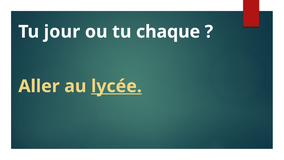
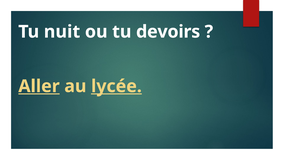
jour: jour -> nuit
chaque: chaque -> devoirs
Aller underline: none -> present
